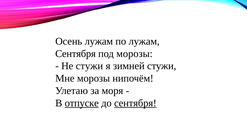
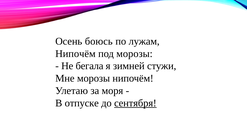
Осень лужам: лужам -> боюсь
Сентября at (76, 54): Сентября -> Нипочём
Не стужи: стужи -> бегала
отпуске underline: present -> none
